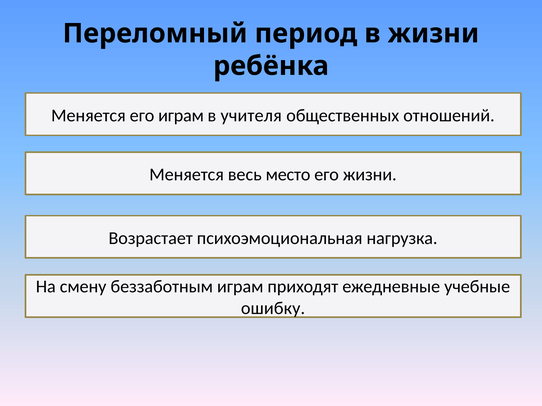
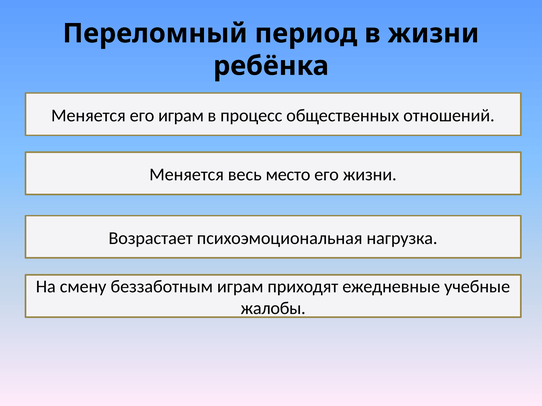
учителя: учителя -> процесс
ошибку: ошибку -> жалобы
